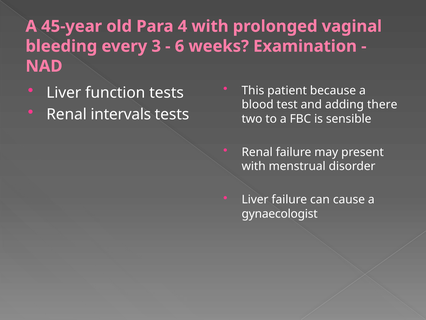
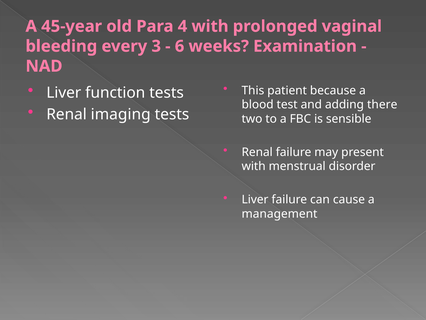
intervals: intervals -> imaging
gynaecologist: gynaecologist -> management
